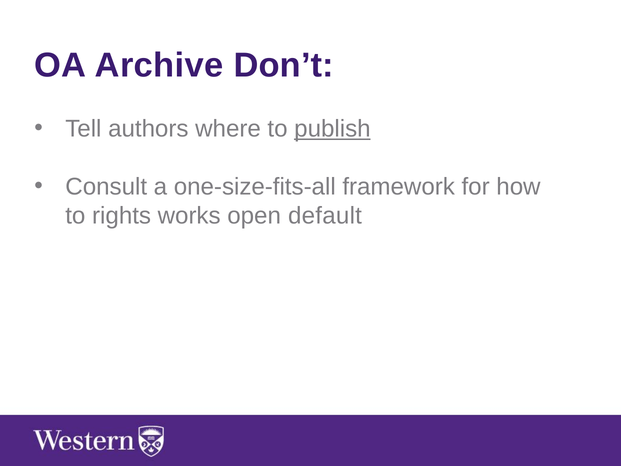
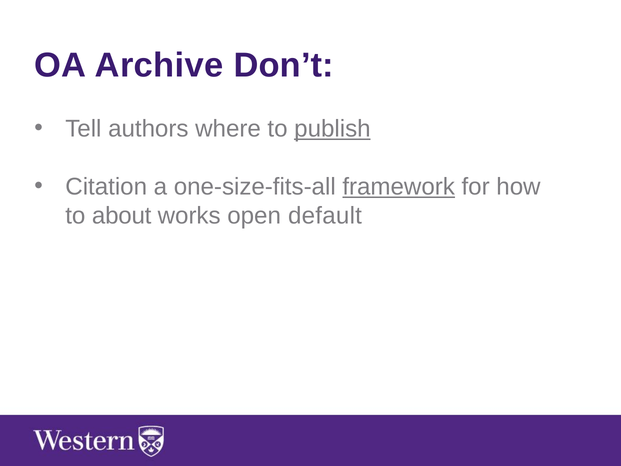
Consult: Consult -> Citation
framework underline: none -> present
rights: rights -> about
